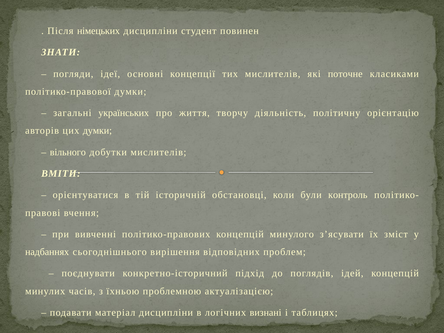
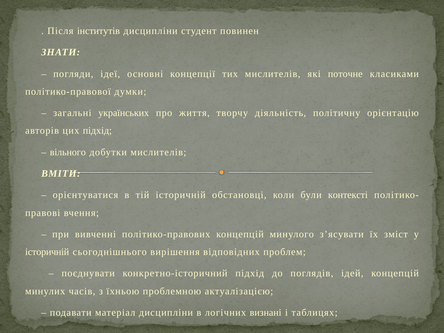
німецьких: німецьких -> інститутів
цих думки: думки -> підхід
контроль: контроль -> контексті
надбаннях at (47, 252): надбаннях -> історичній
